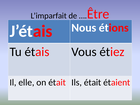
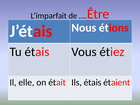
Ils était: était -> étais
